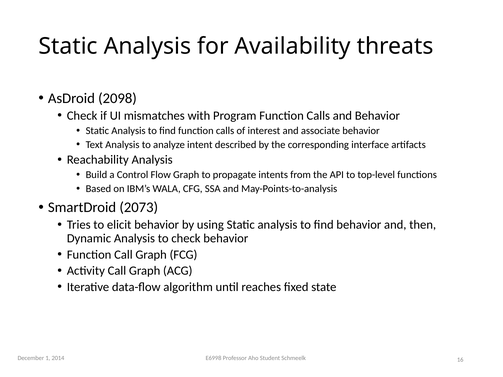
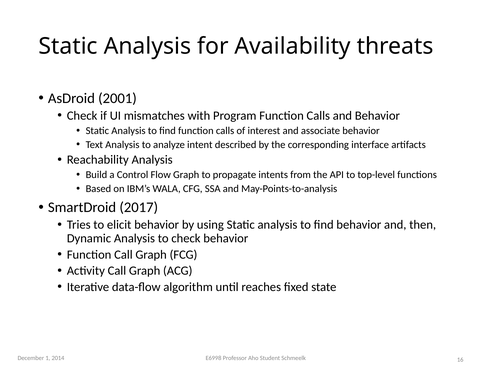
2098: 2098 -> 2001
2073: 2073 -> 2017
